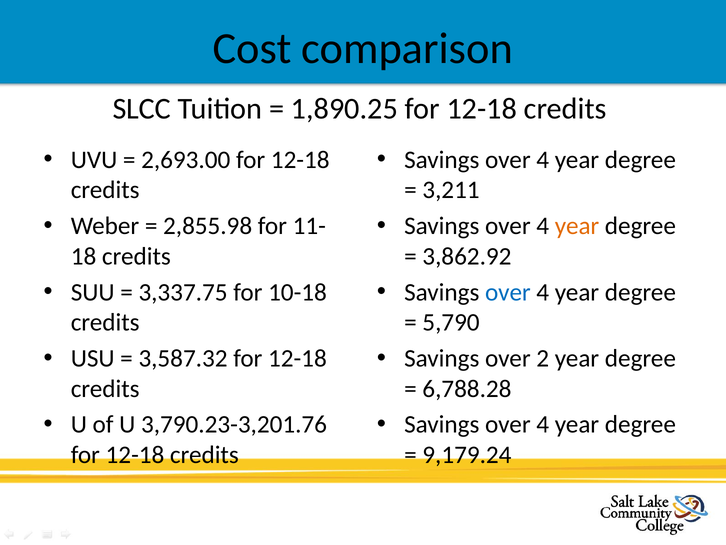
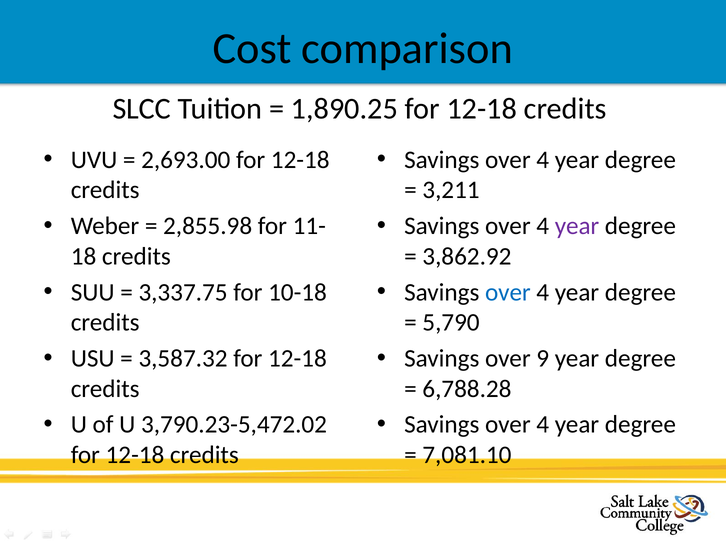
year at (577, 226) colour: orange -> purple
2: 2 -> 9
3,790.23-3,201.76: 3,790.23-3,201.76 -> 3,790.23-5,472.02
9,179.24: 9,179.24 -> 7,081.10
